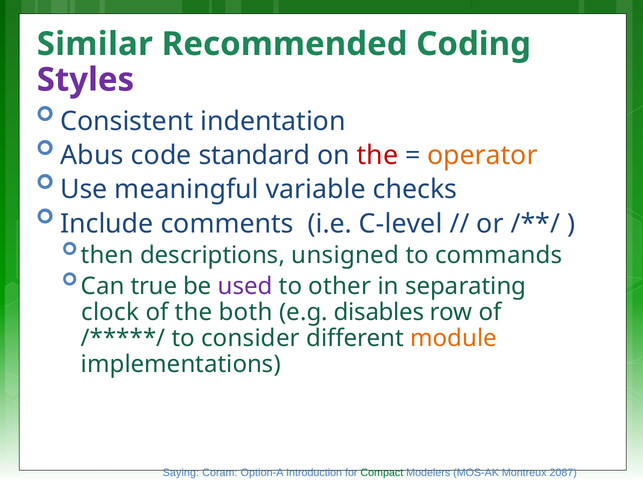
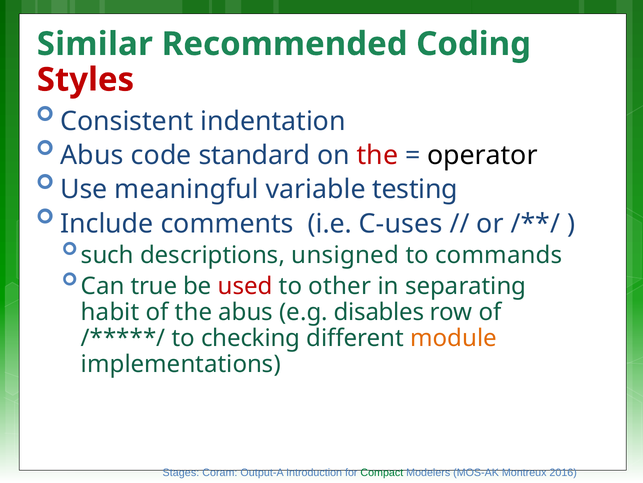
Styles colour: purple -> red
operator colour: orange -> black
checks: checks -> testing
C-level: C-level -> C-uses
then: then -> such
used colour: purple -> red
clock: clock -> habit
the both: both -> abus
consider: consider -> checking
Saying: Saying -> Stages
Option-A: Option-A -> Output-A
2087: 2087 -> 2016
